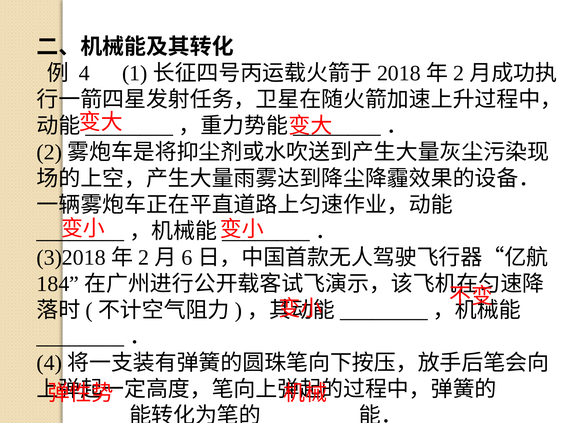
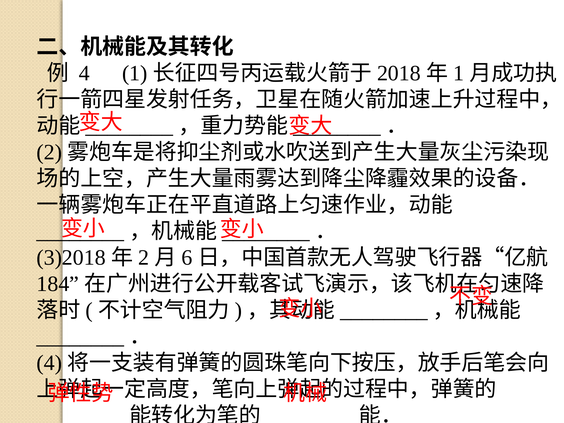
2 at (459, 73): 2 -> 1
